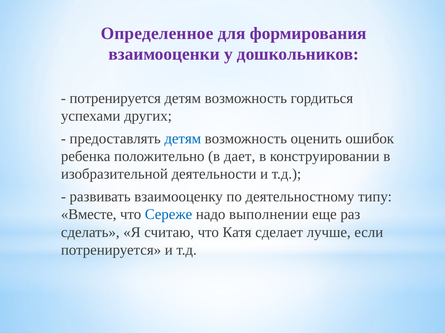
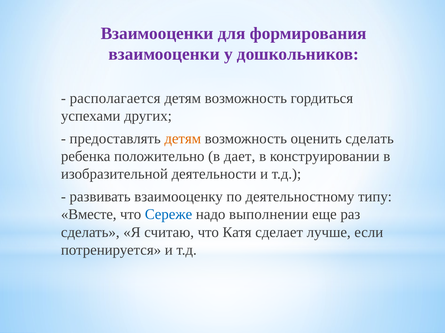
Определенное at (157, 34): Определенное -> Взаимооценки
потренируется at (115, 98): потренируется -> располагается
детям at (183, 139) colour: blue -> orange
оценить ошибок: ошибок -> сделать
